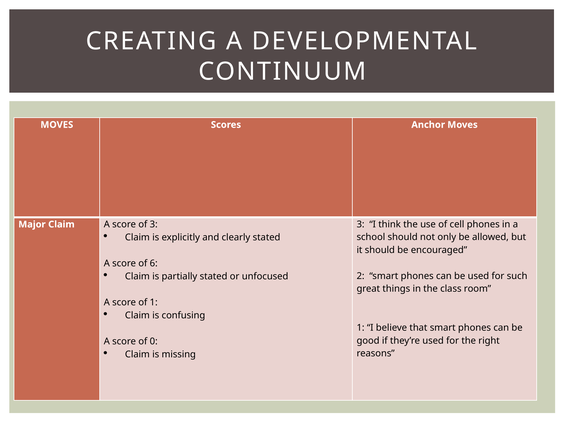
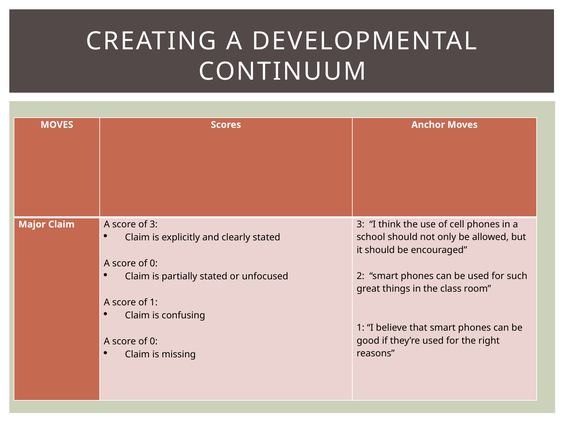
6 at (154, 263): 6 -> 0
